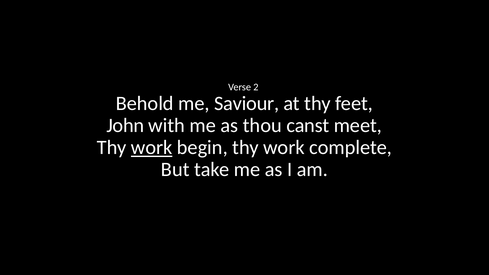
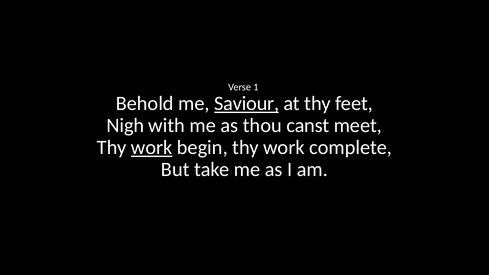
2: 2 -> 1
Saviour underline: none -> present
John: John -> Nigh
